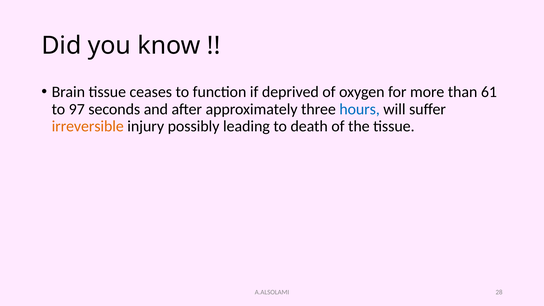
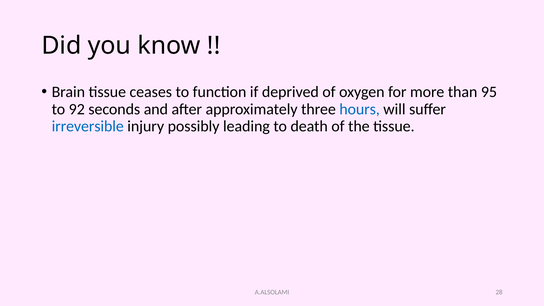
61: 61 -> 95
97: 97 -> 92
irreversible colour: orange -> blue
